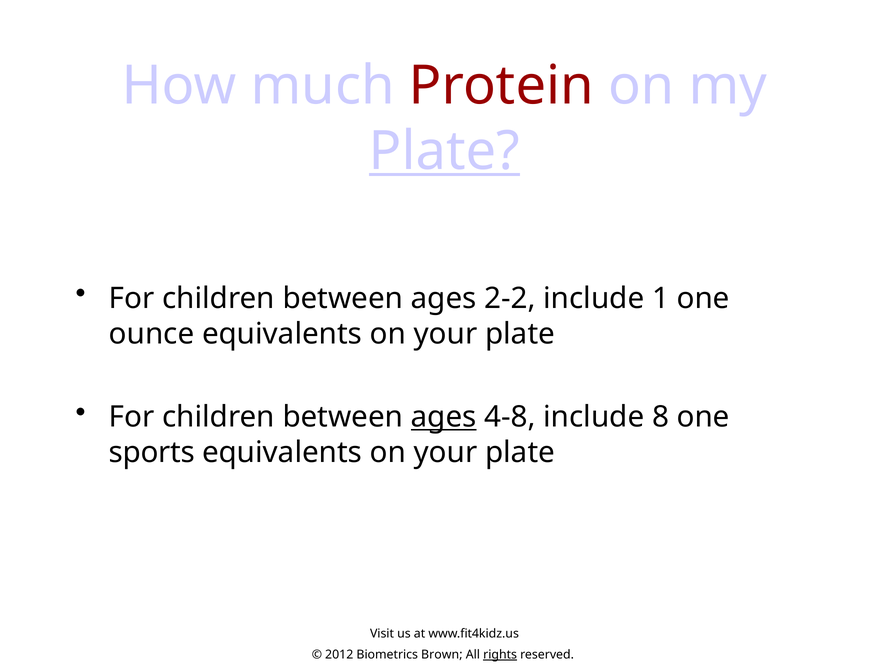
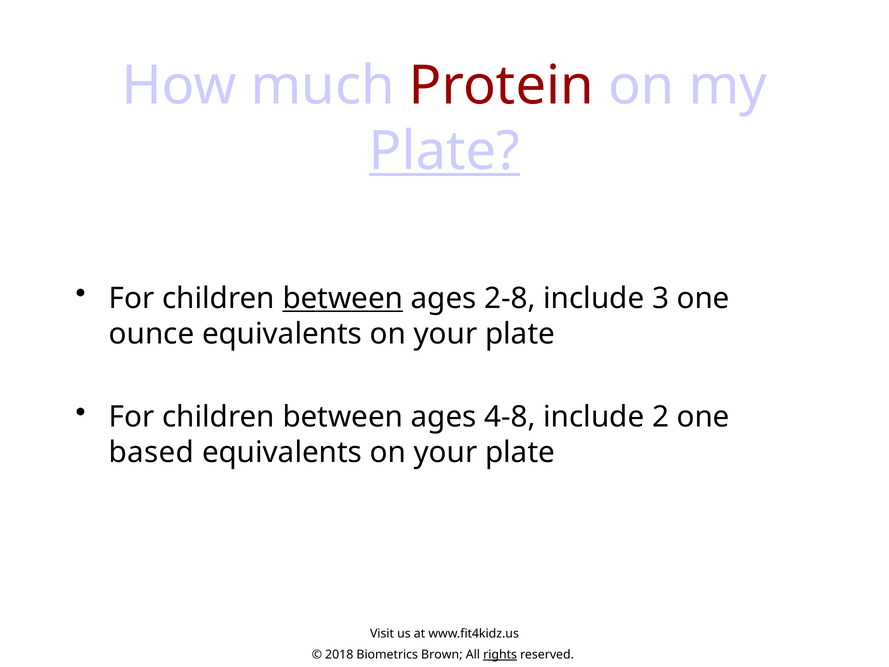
between at (343, 298) underline: none -> present
2-2: 2-2 -> 2-8
1: 1 -> 3
ages at (444, 417) underline: present -> none
8: 8 -> 2
sports: sports -> based
2012: 2012 -> 2018
